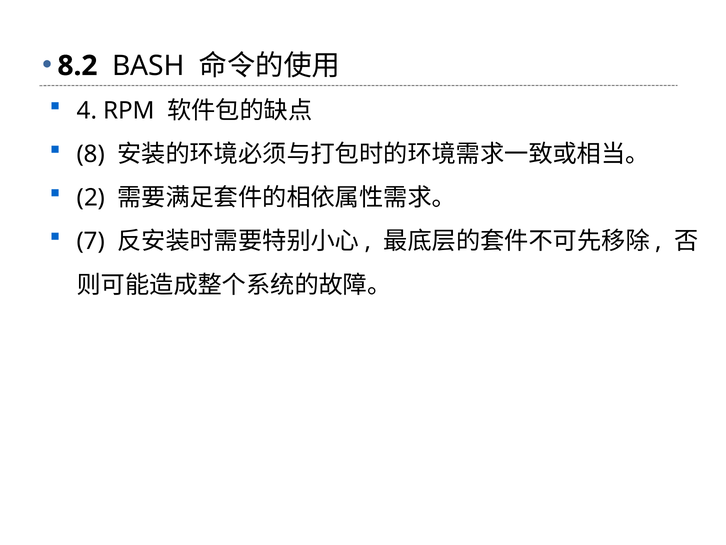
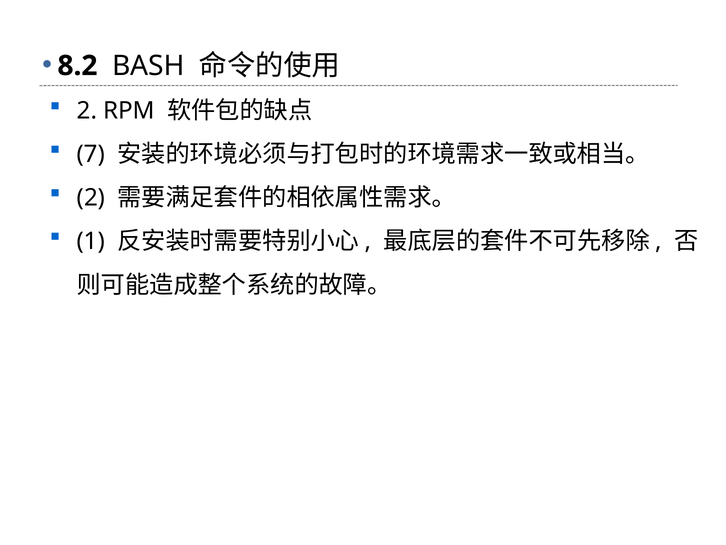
4 at (87, 111): 4 -> 2
8: 8 -> 7
7: 7 -> 1
